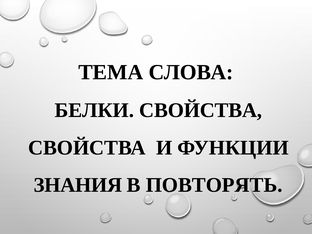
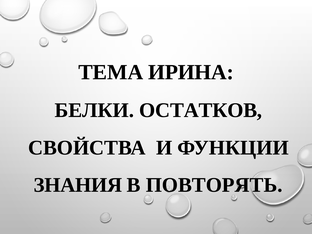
СЛОВА: СЛОВА -> ИРИНА
БЕЛКИ СВОЙСТВА: СВОЙСТВА -> ОСТАТКОВ
